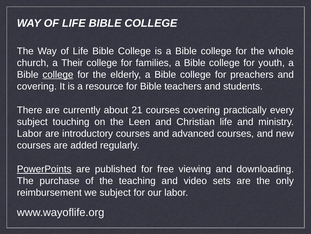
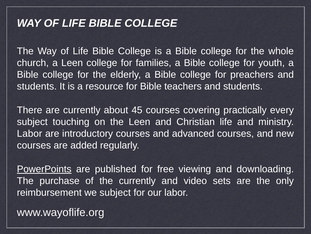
a Their: Their -> Leen
college at (58, 74) underline: present -> none
covering at (37, 86): covering -> students
21: 21 -> 45
the teaching: teaching -> currently
